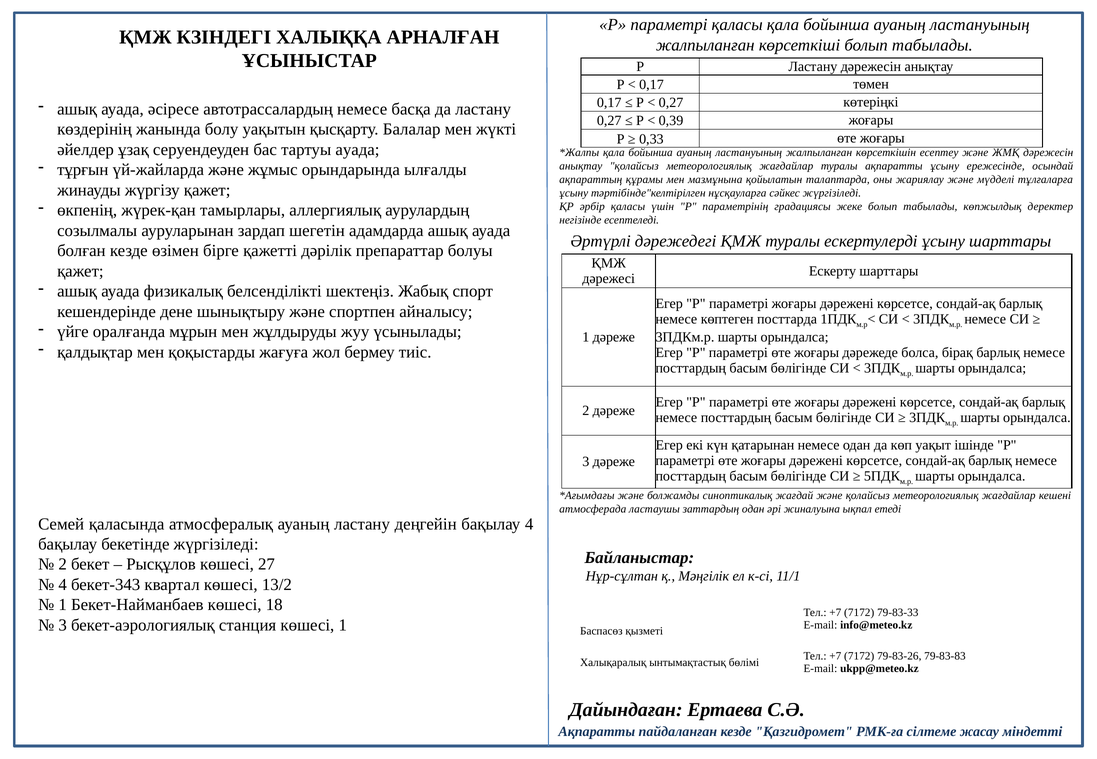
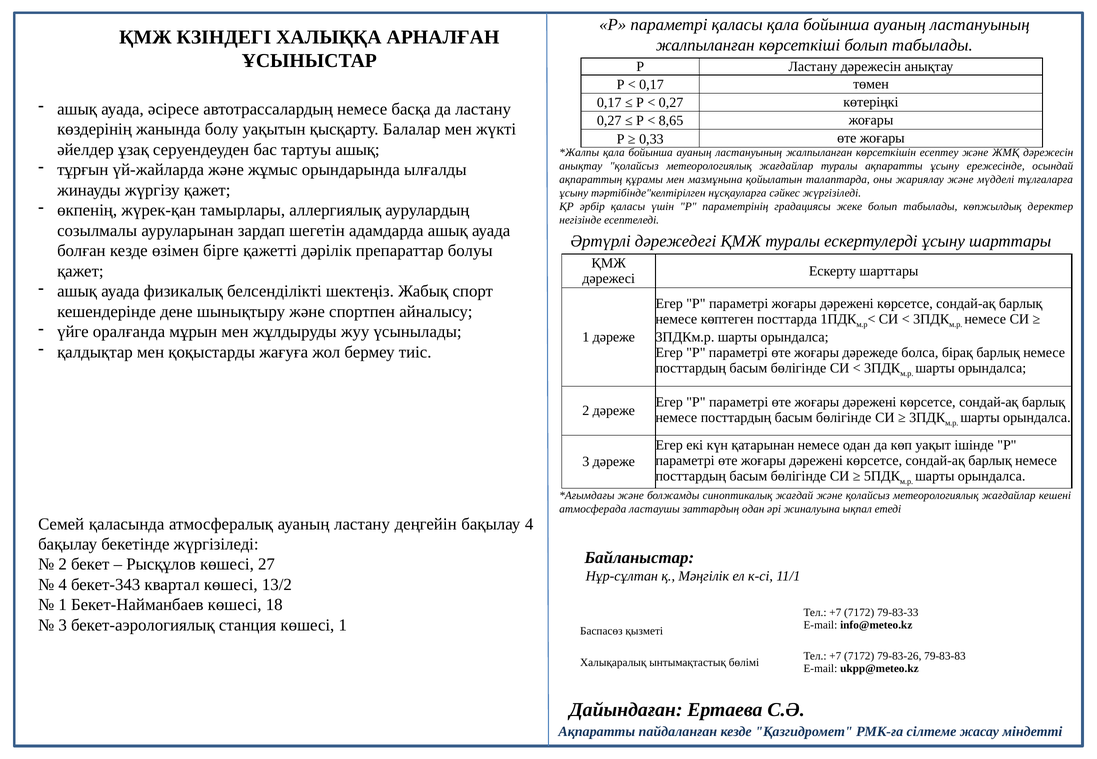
0,39: 0,39 -> 8,65
тартуы ауада: ауада -> ашық
